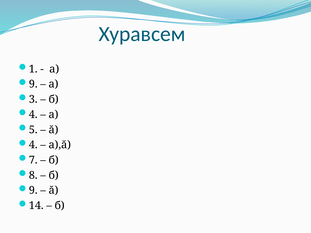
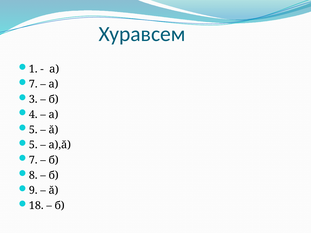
9 at (33, 84): 9 -> 7
4 at (33, 145): 4 -> 5
14: 14 -> 18
